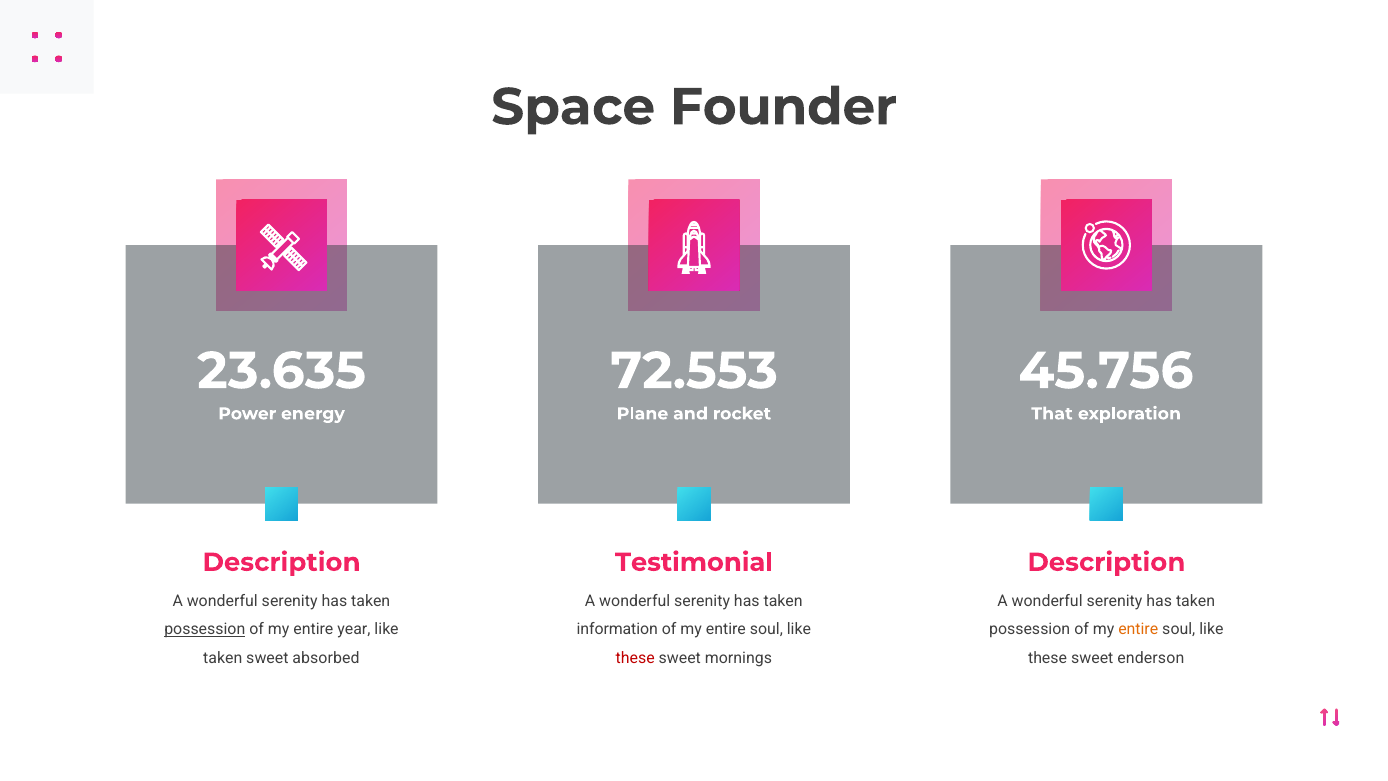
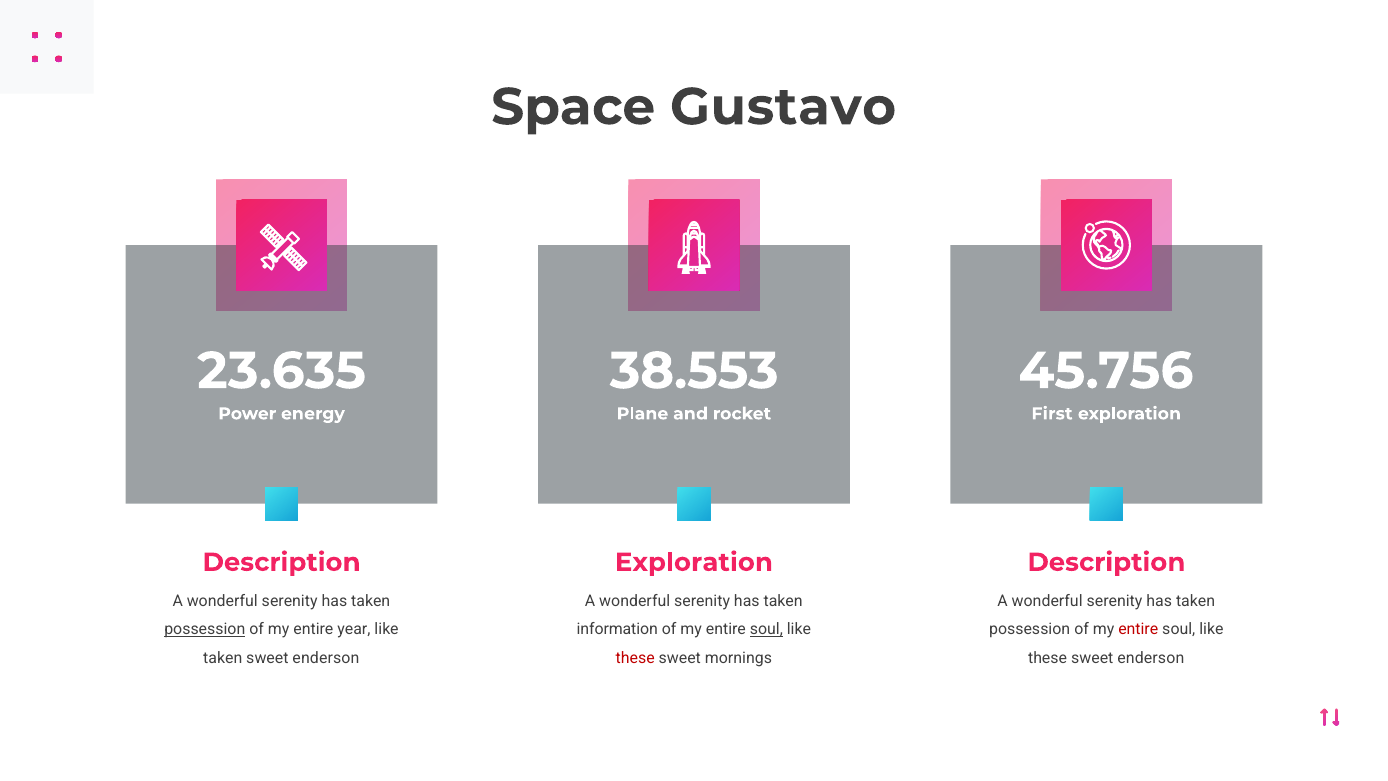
Founder: Founder -> Gustavo
72.553: 72.553 -> 38.553
That: That -> First
Testimonial at (694, 562): Testimonial -> Exploration
soul at (766, 629) underline: none -> present
entire at (1138, 629) colour: orange -> red
absorbed at (326, 658): absorbed -> enderson
